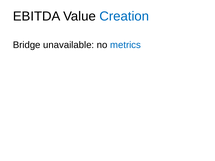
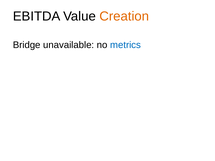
Creation colour: blue -> orange
